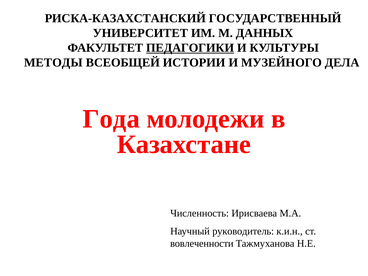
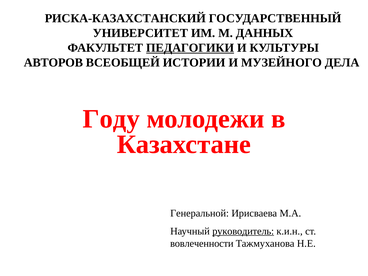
МЕТОДЫ: МЕТОДЫ -> АВТОРОВ
Года: Года -> Году
Численность: Численность -> Генеральной
руководитель underline: none -> present
